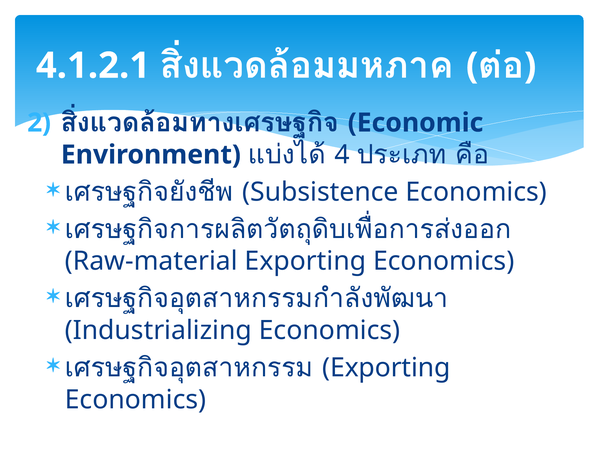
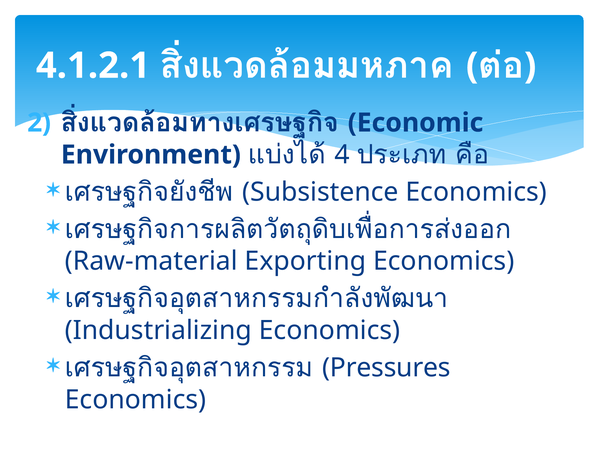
Exporting at (386, 367): Exporting -> Pressures
